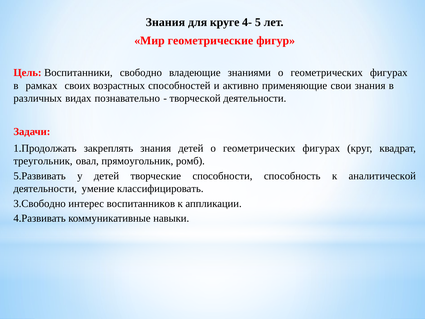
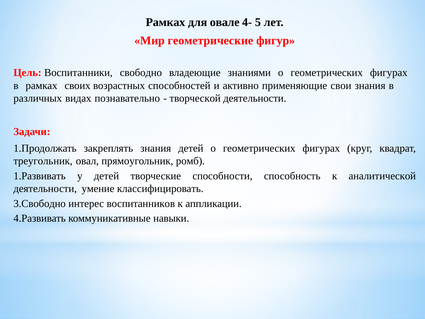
Знания at (165, 22): Знания -> Рамках
круге: круге -> овале
5.Развивать: 5.Развивать -> 1.Развивать
